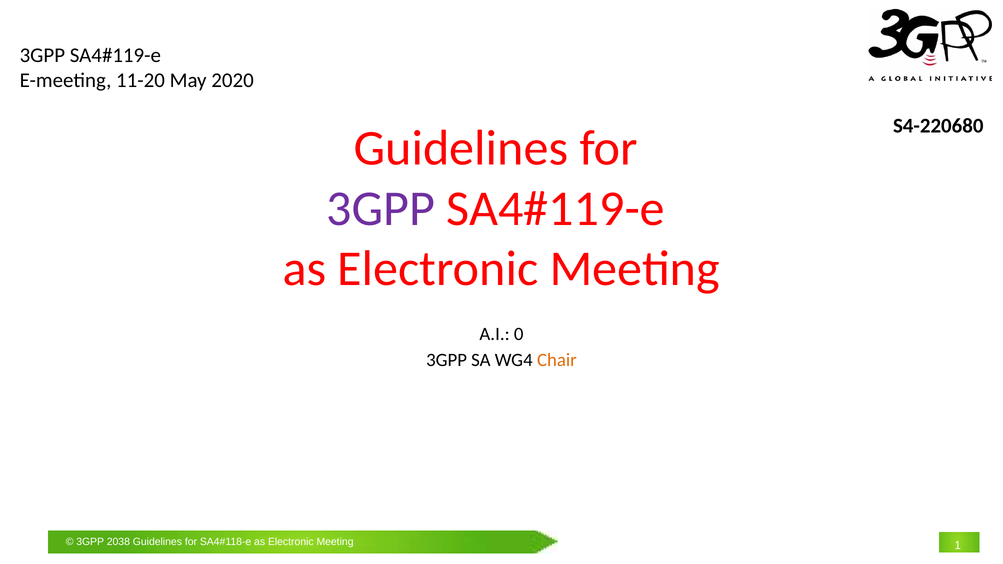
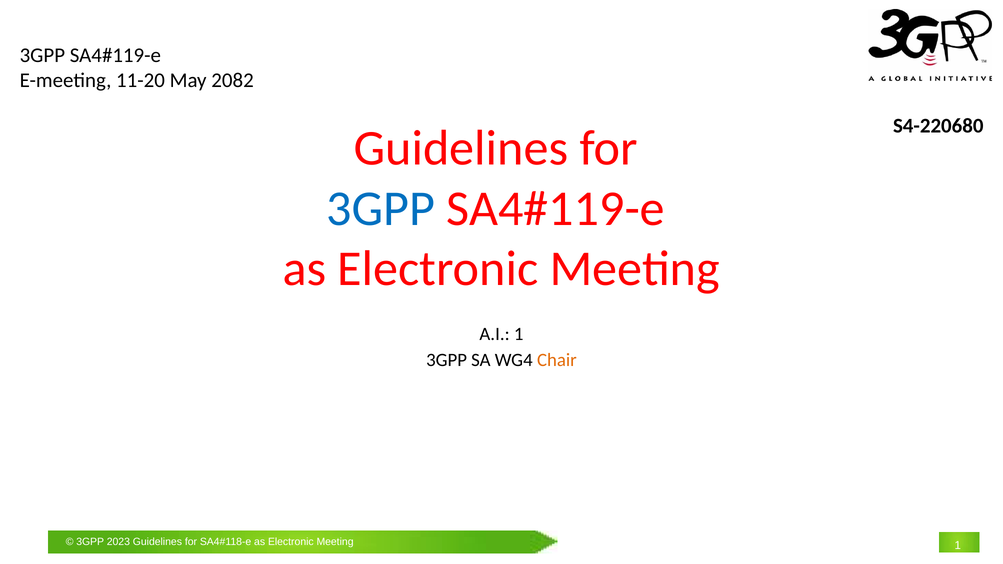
2020: 2020 -> 2082
3GPP at (381, 209) colour: purple -> blue
A.I 0: 0 -> 1
2038: 2038 -> 2023
